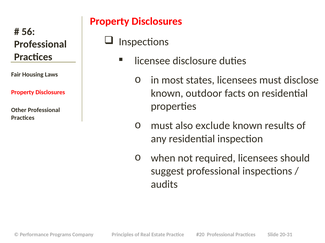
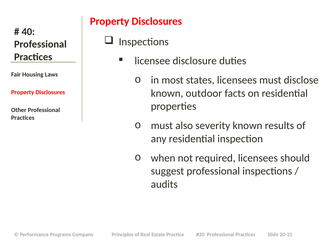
56: 56 -> 40
exclude: exclude -> severity
